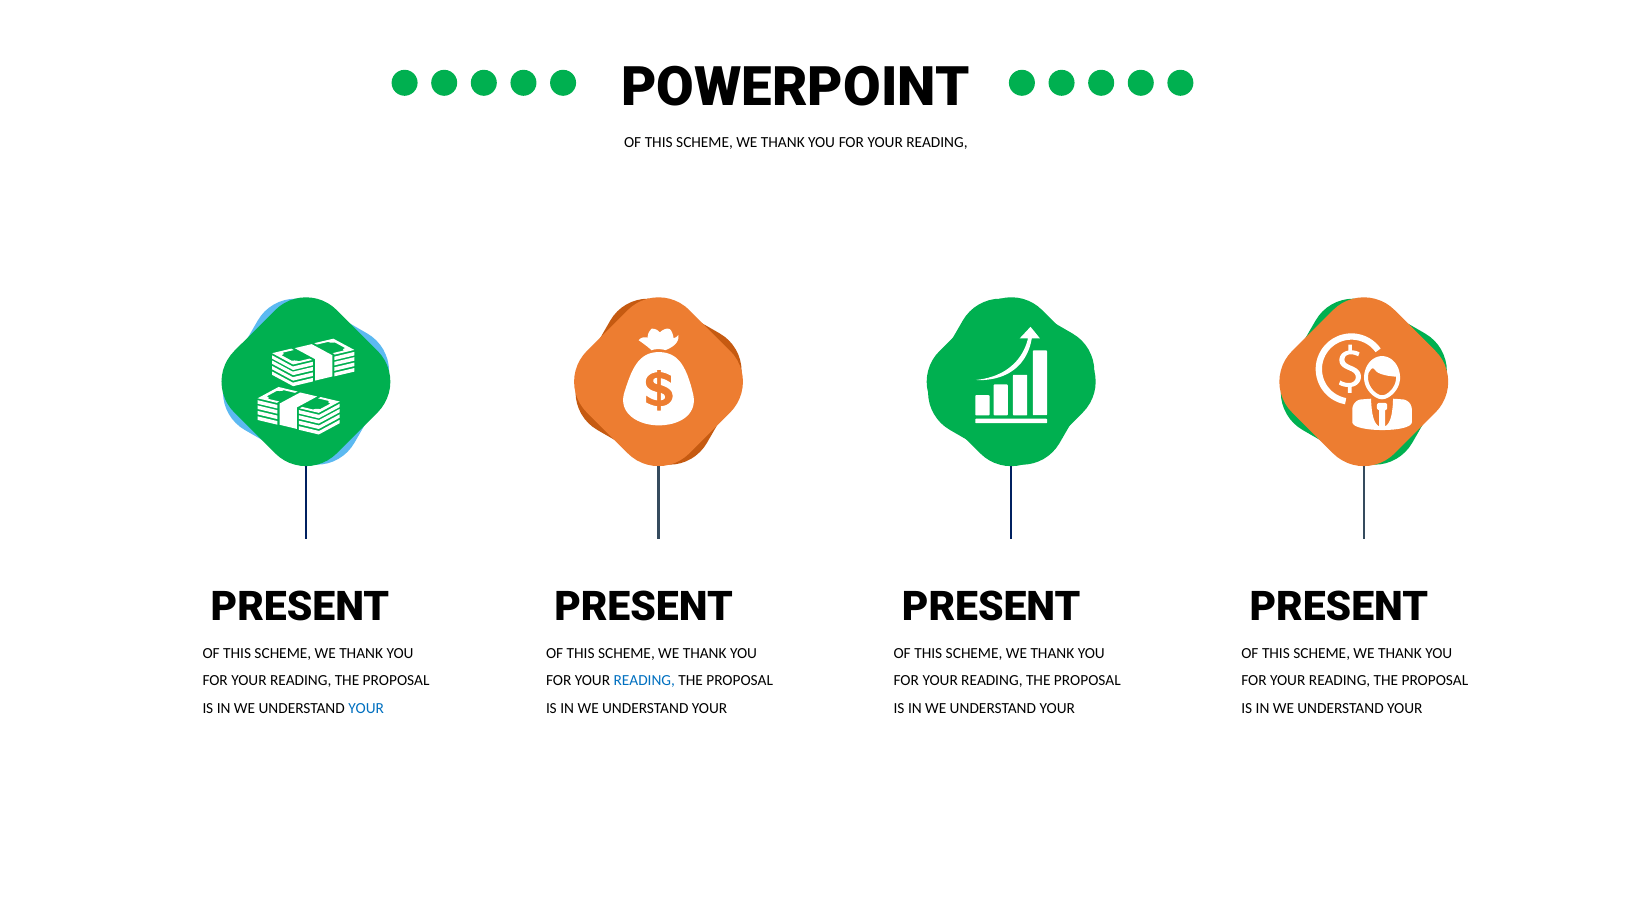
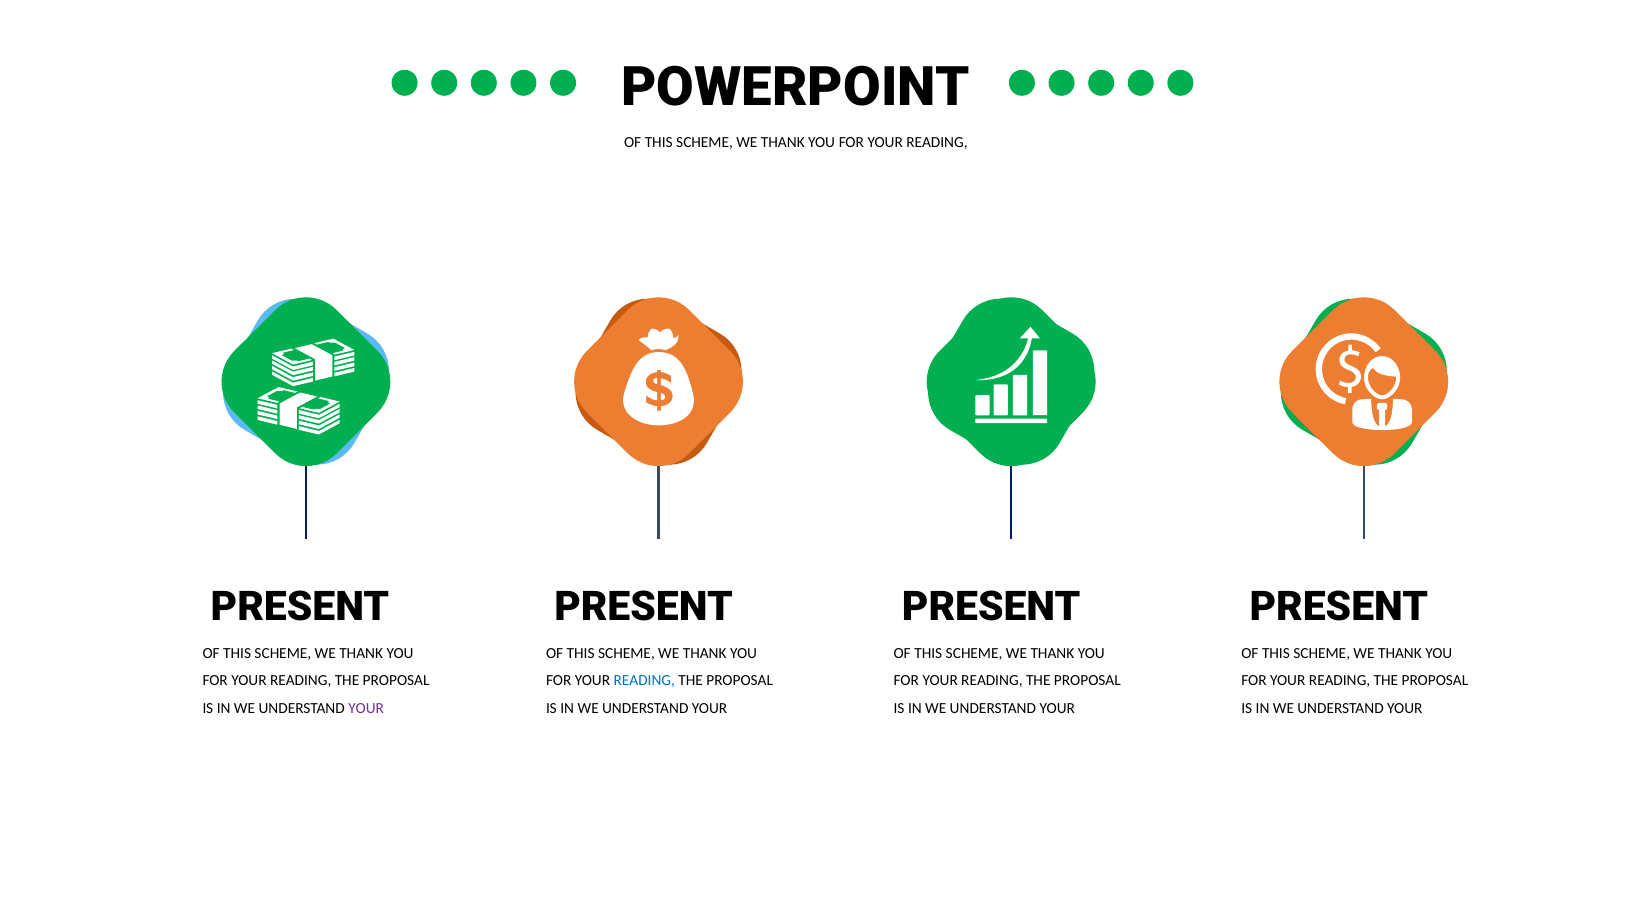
YOUR at (366, 709) colour: blue -> purple
